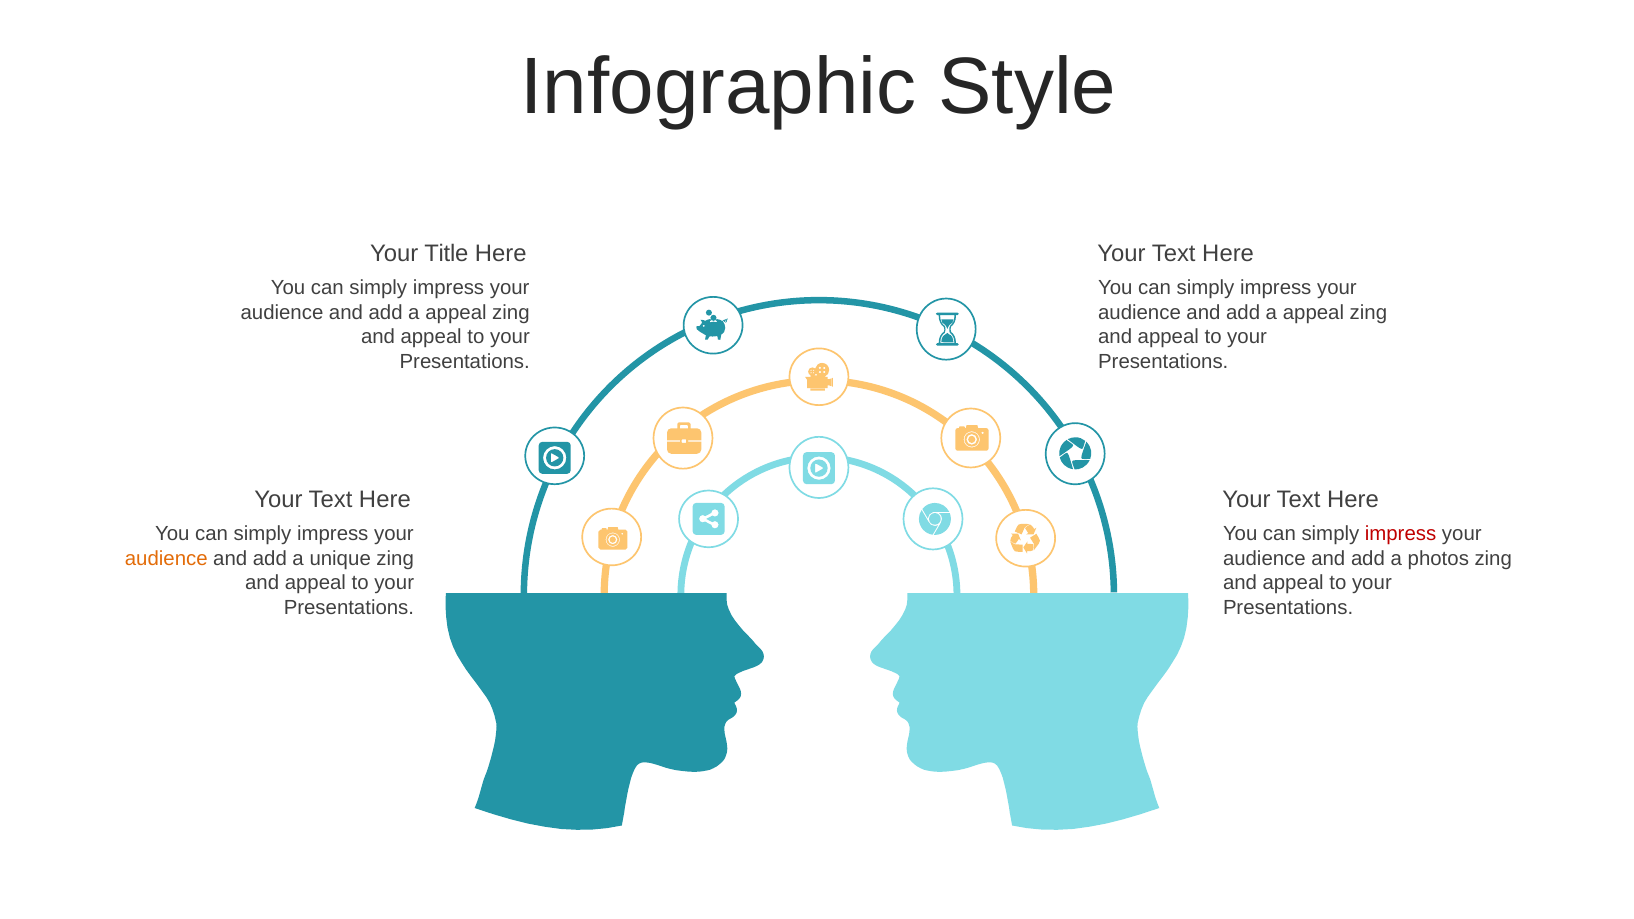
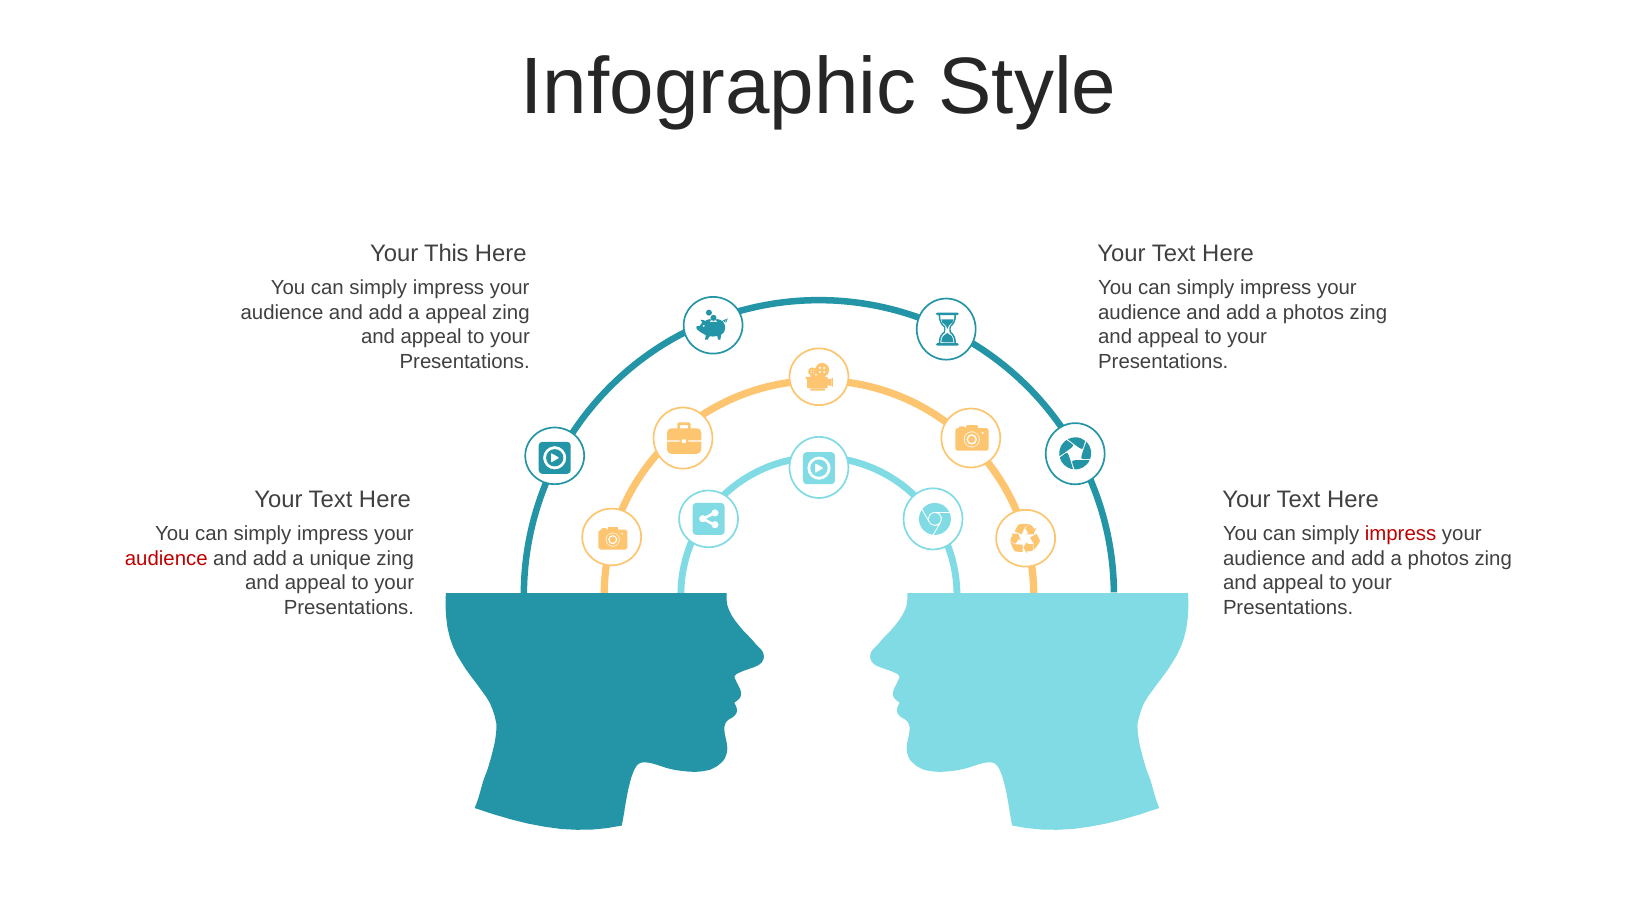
Title: Title -> This
appeal at (1313, 313): appeal -> photos
audience at (166, 559) colour: orange -> red
